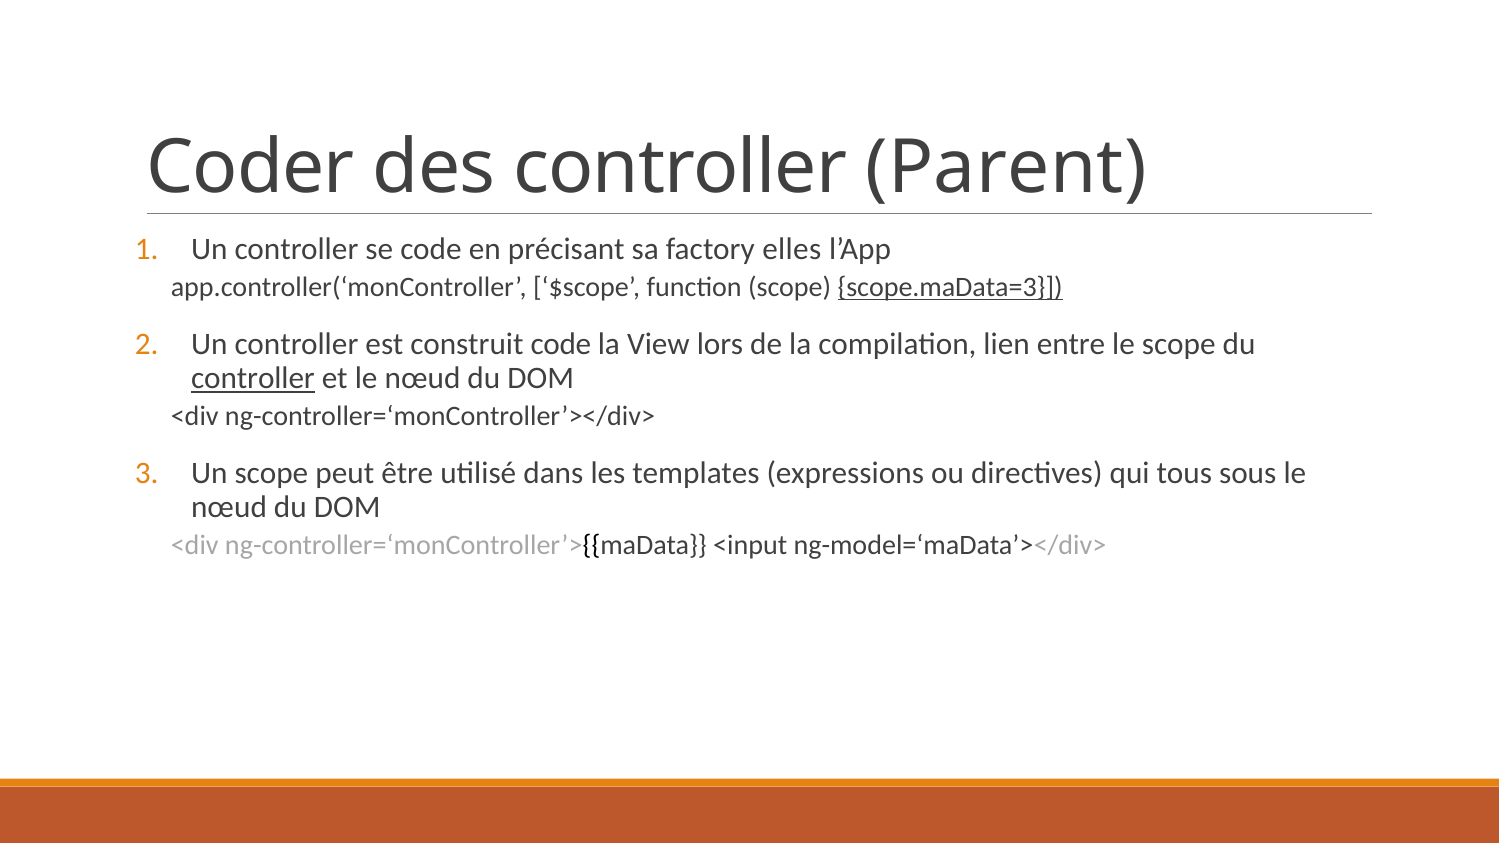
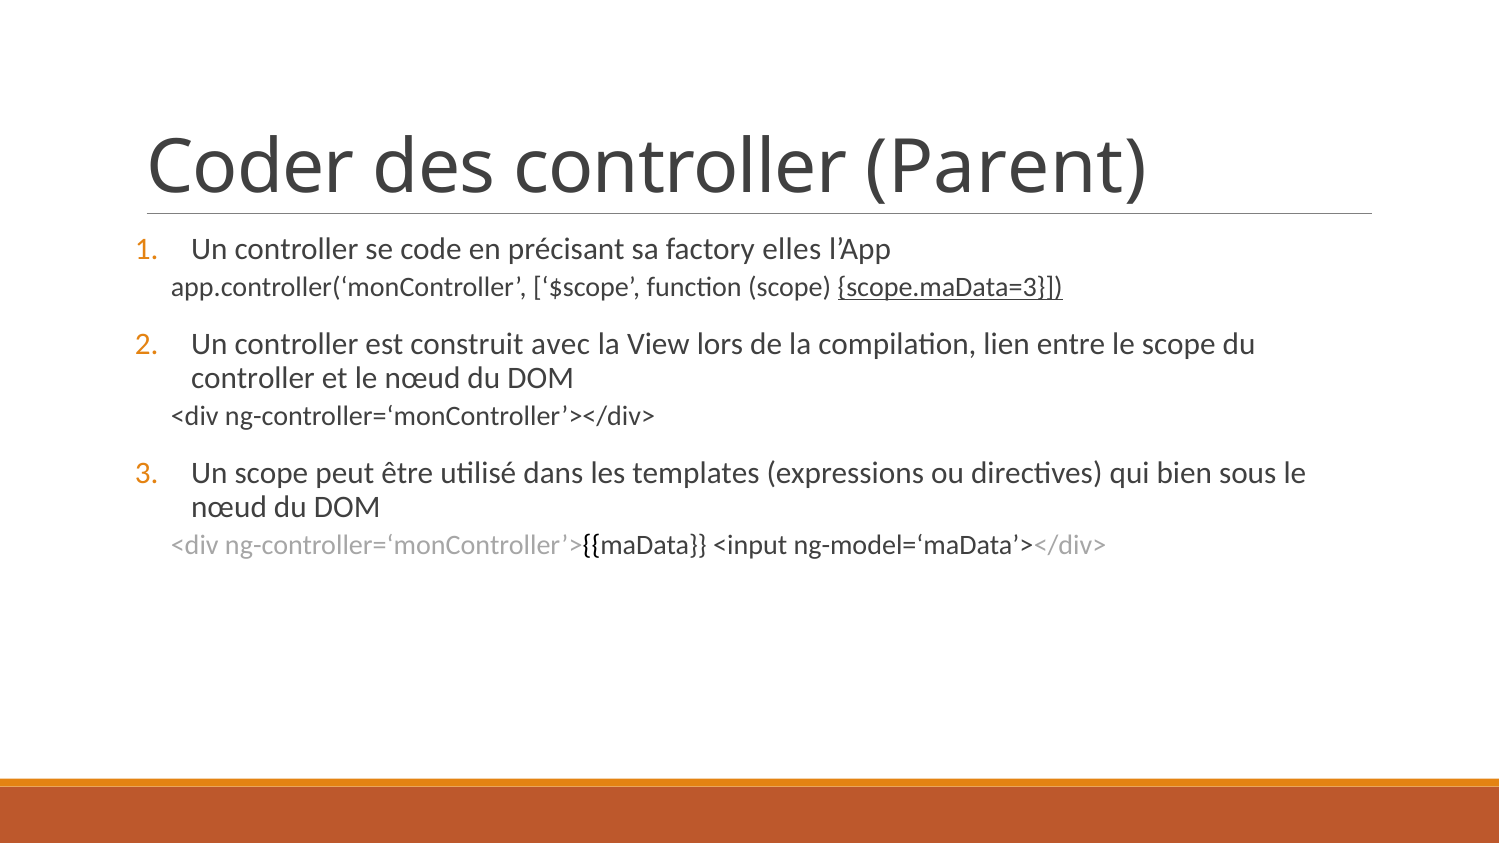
construit code: code -> avec
controller at (253, 378) underline: present -> none
tous: tous -> bien
